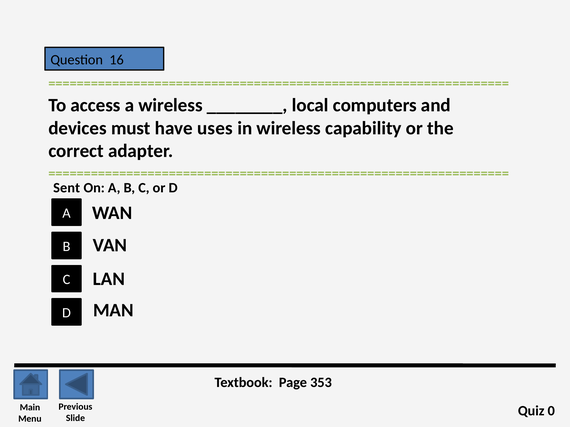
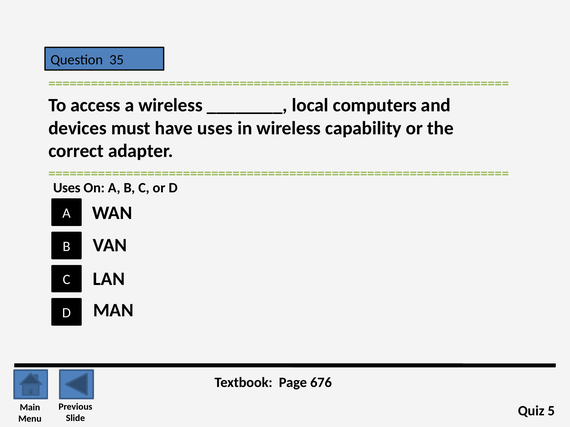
16: 16 -> 35
Sent at (67, 188): Sent -> Uses
353: 353 -> 676
0: 0 -> 5
